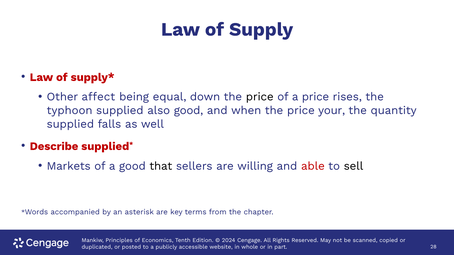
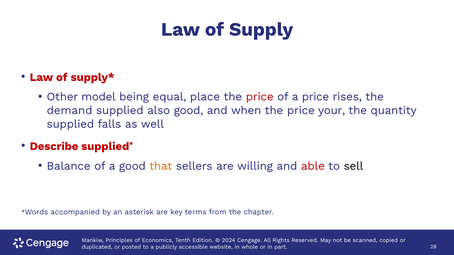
affect: affect -> model
down: down -> place
price at (260, 97) colour: black -> red
typhoon: typhoon -> demand
Markets: Markets -> Balance
that colour: black -> orange
